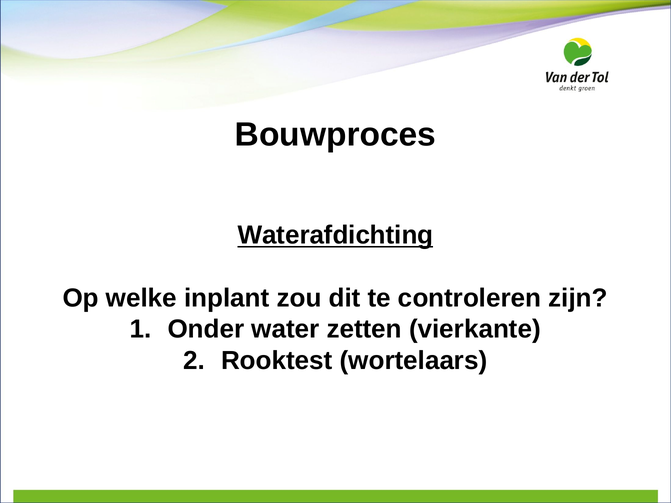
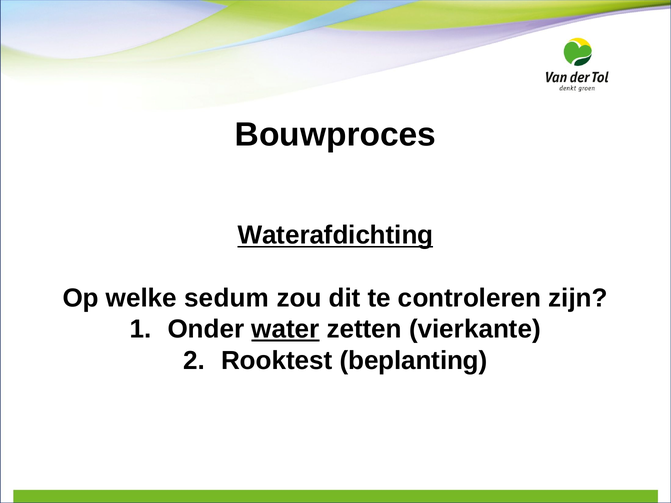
inplant: inplant -> sedum
water underline: none -> present
wortelaars: wortelaars -> beplanting
